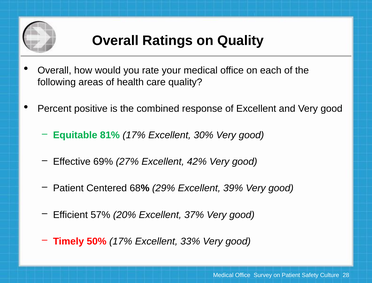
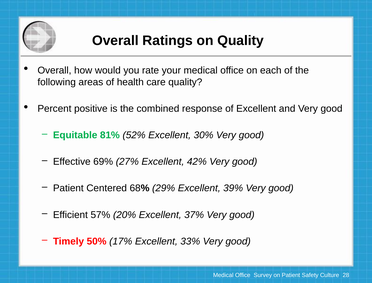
81% 17%: 17% -> 52%
